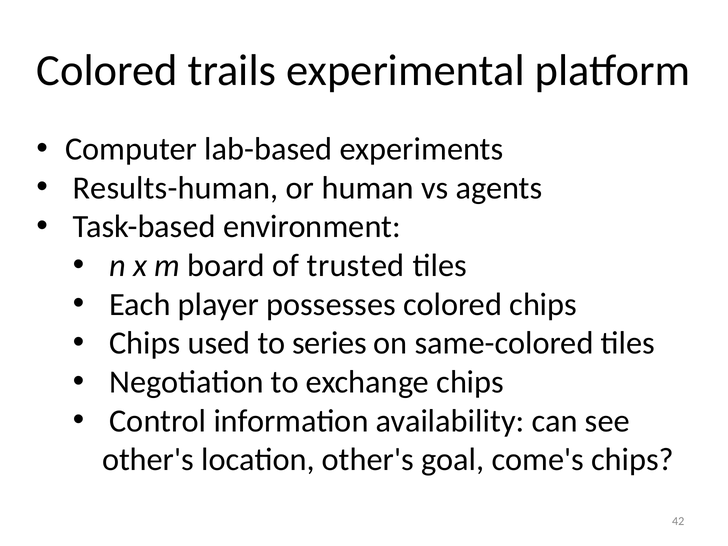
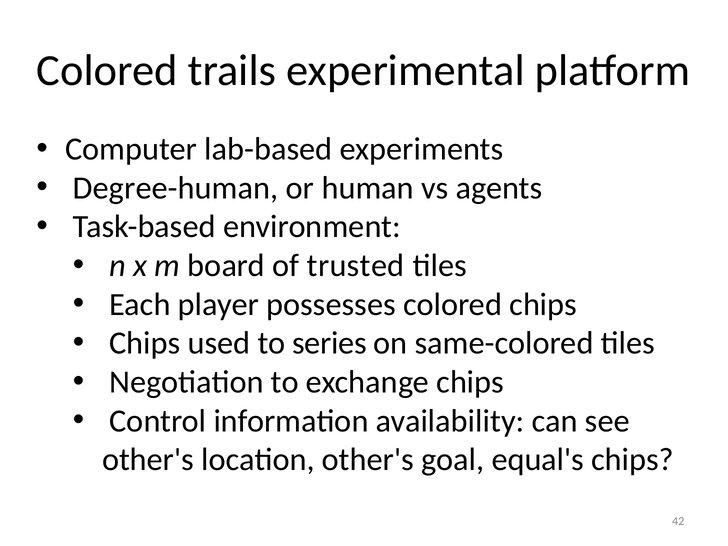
Results-human: Results-human -> Degree-human
come's: come's -> equal's
